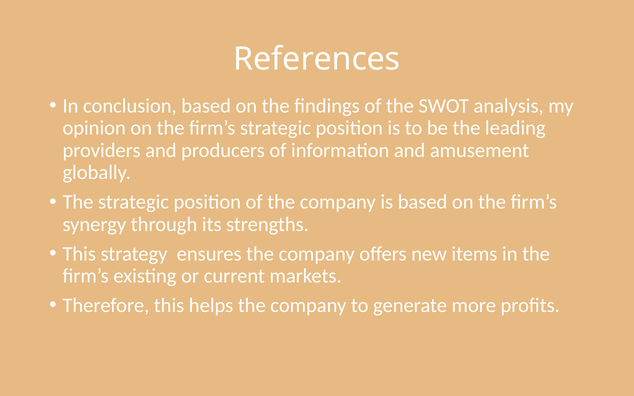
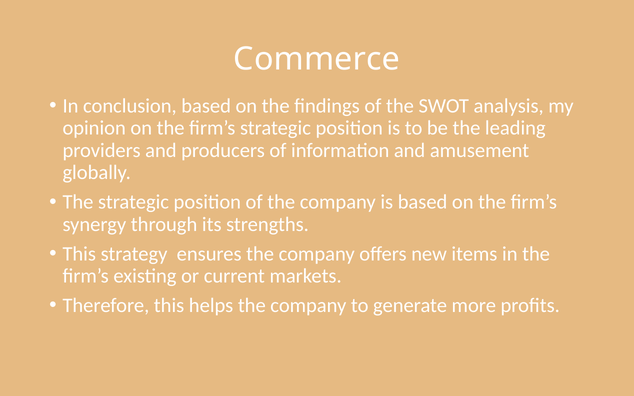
References: References -> Commerce
